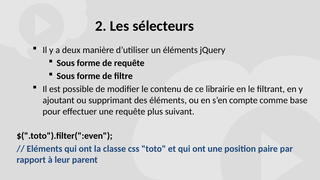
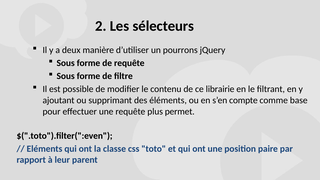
un éléments: éléments -> pourrons
suivant: suivant -> permet
